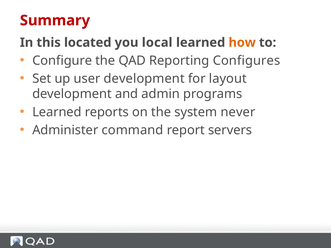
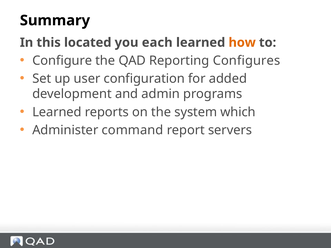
Summary colour: red -> black
local: local -> each
user development: development -> configuration
layout: layout -> added
never: never -> which
